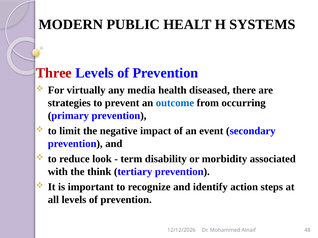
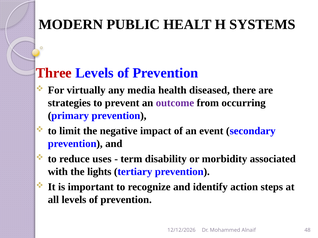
outcome colour: blue -> purple
look: look -> uses
think: think -> lights
